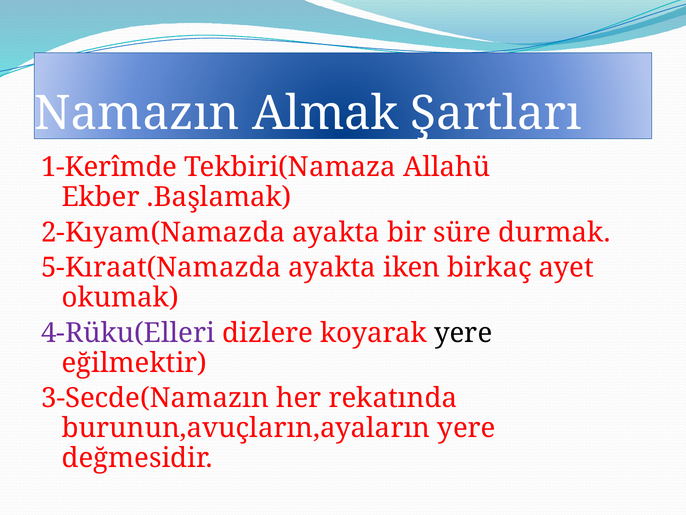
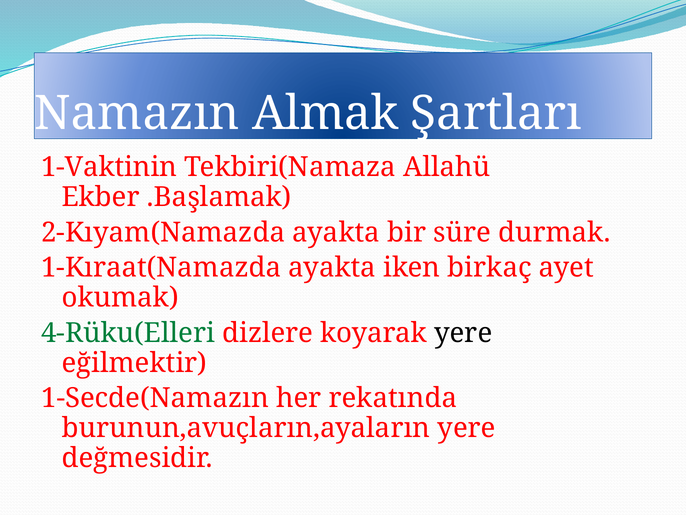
1-Kerîmde: 1-Kerîmde -> 1-Vaktinin
5-Kıraat(Namazda: 5-Kıraat(Namazda -> 1-Kıraat(Namazda
4-Rüku(Elleri colour: purple -> green
3-Secde(Namazın: 3-Secde(Namazın -> 1-Secde(Namazın
